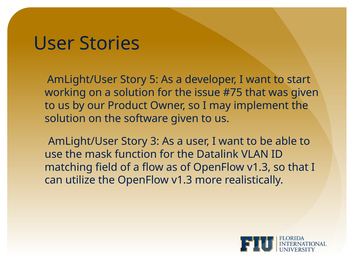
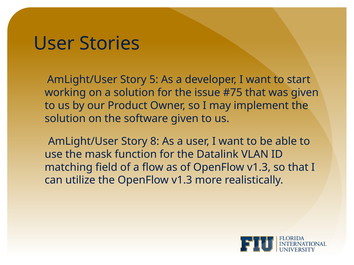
3: 3 -> 8
